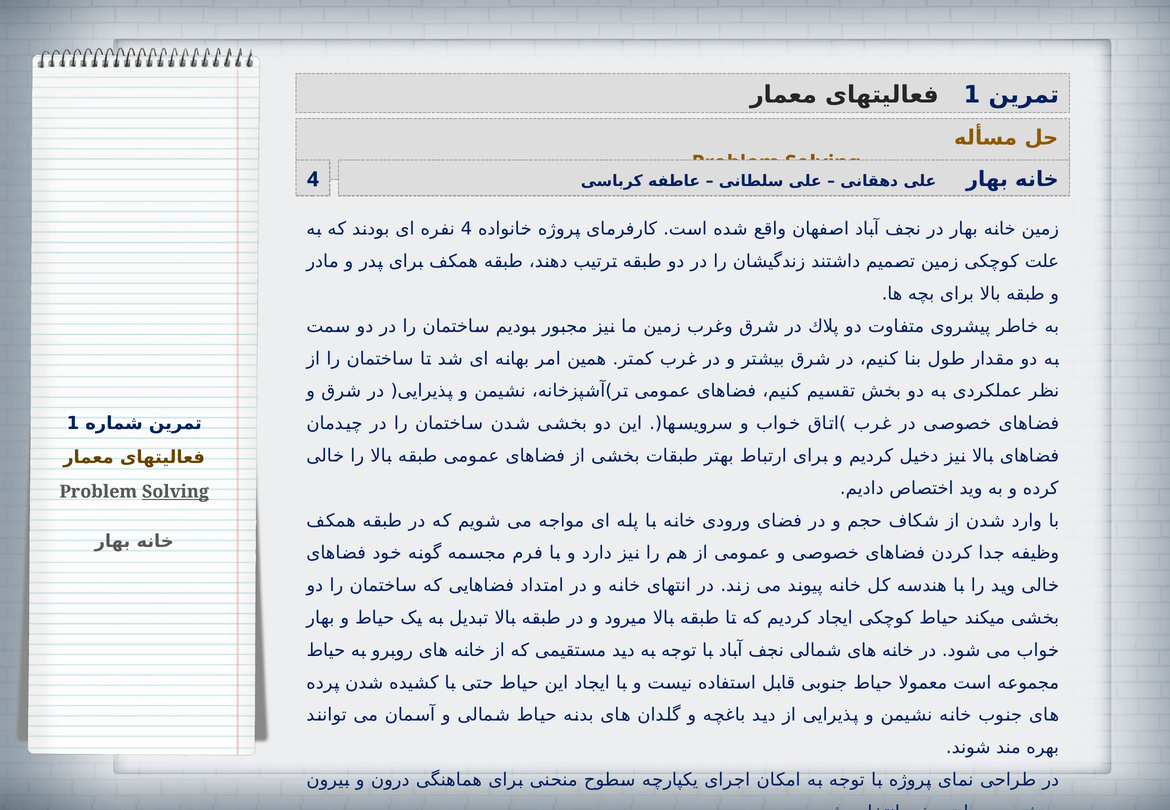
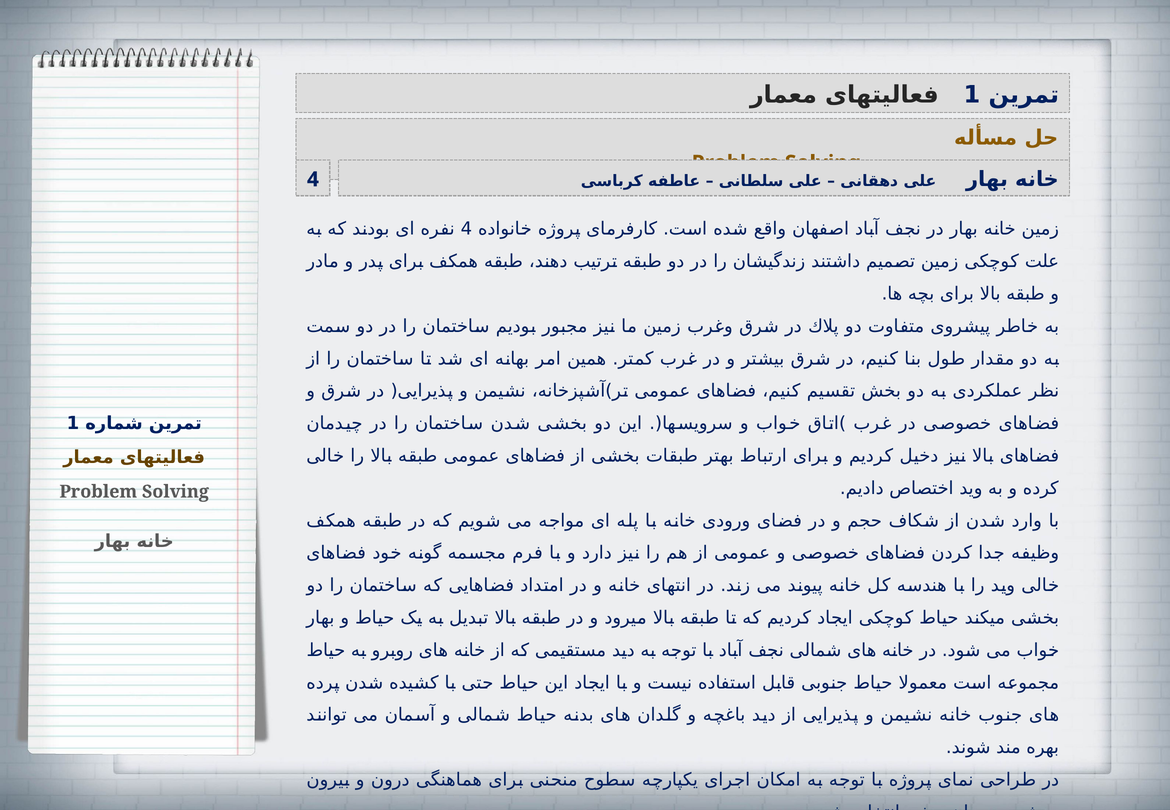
Solving at (175, 492) underline: present -> none
